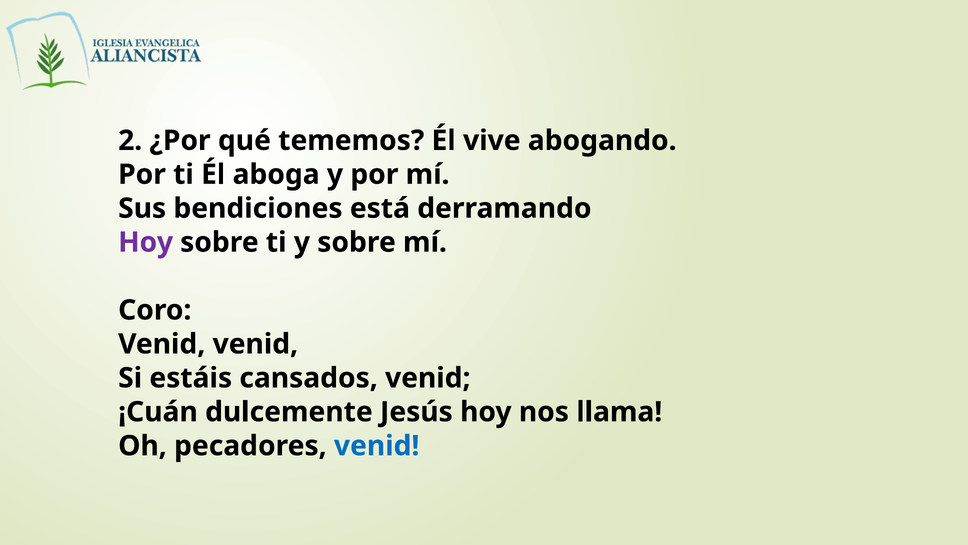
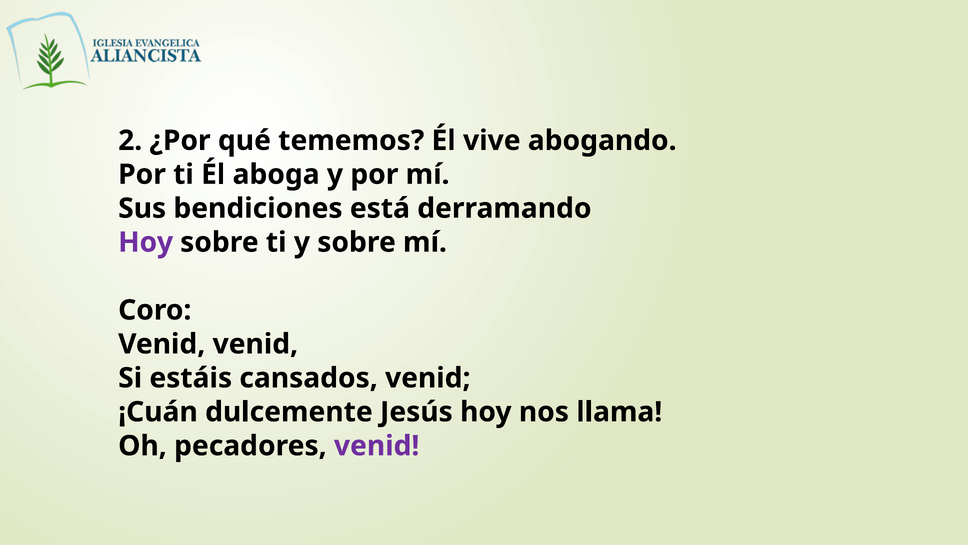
venid at (377, 446) colour: blue -> purple
